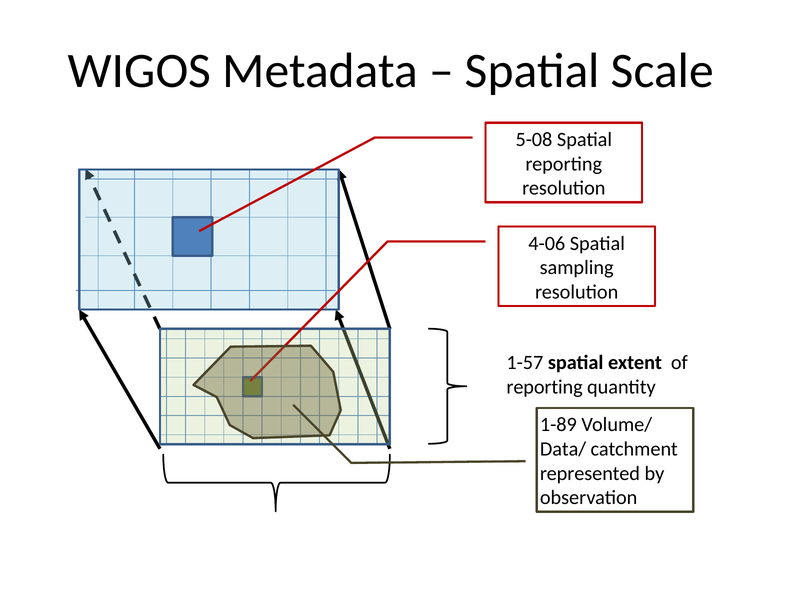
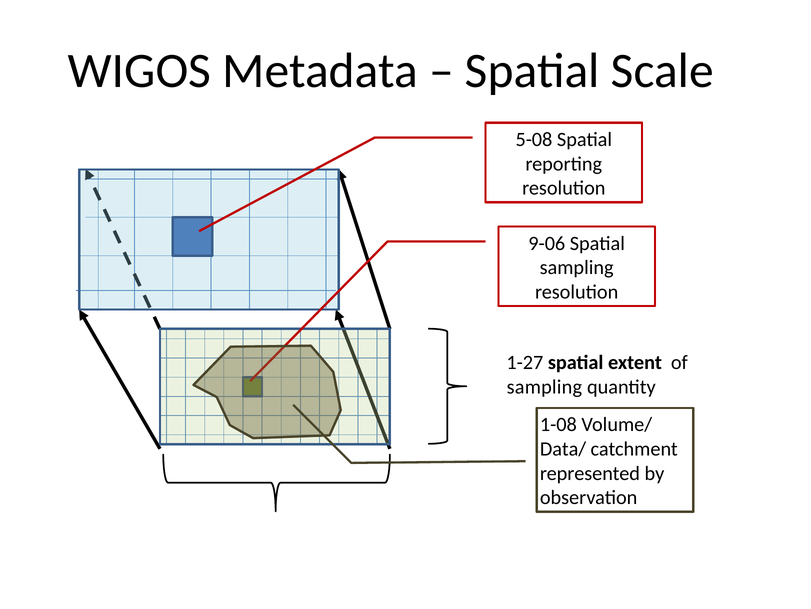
4-06: 4-06 -> 9-06
1-57: 1-57 -> 1-27
reporting at (545, 387): reporting -> sampling
1-89: 1-89 -> 1-08
